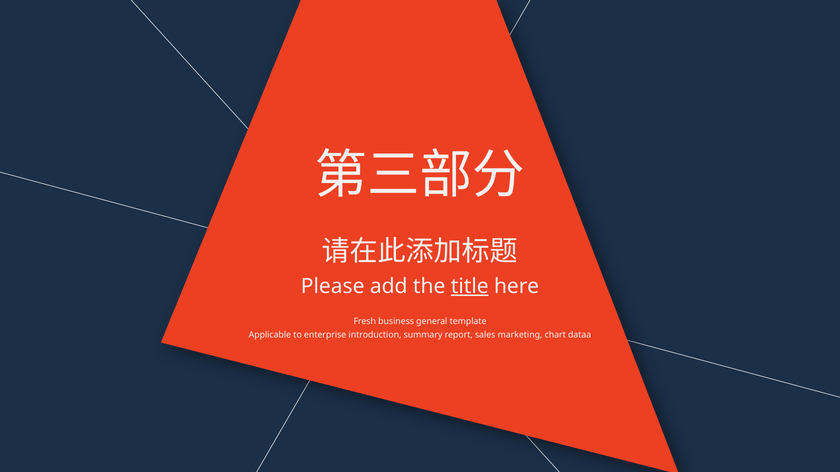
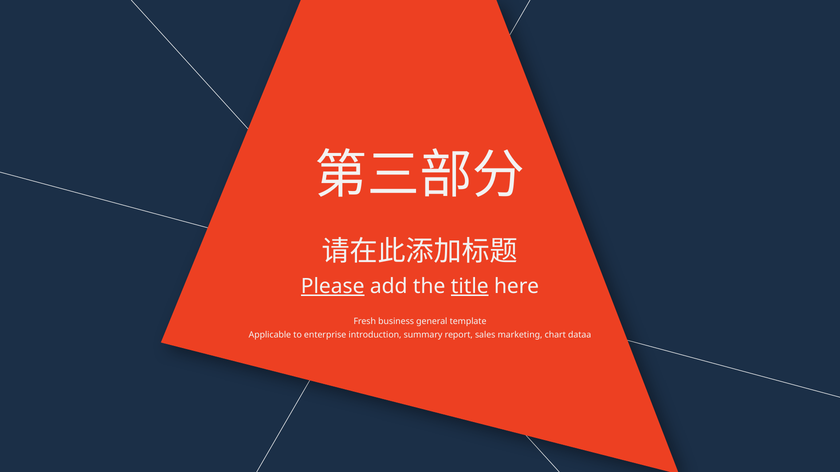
Please underline: none -> present
